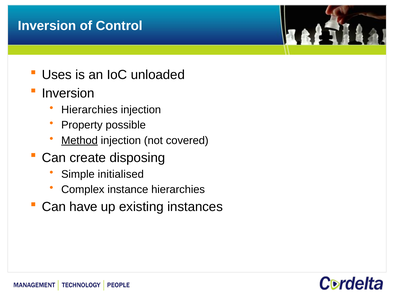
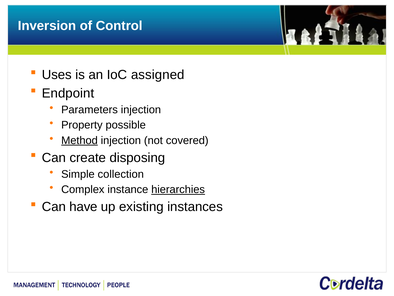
unloaded: unloaded -> assigned
Inversion at (68, 93): Inversion -> Endpoint
Hierarchies at (89, 110): Hierarchies -> Parameters
initialised: initialised -> collection
hierarchies at (178, 189) underline: none -> present
